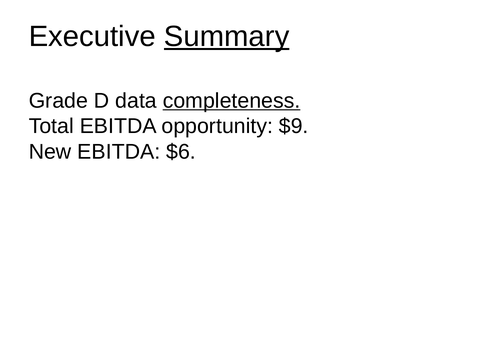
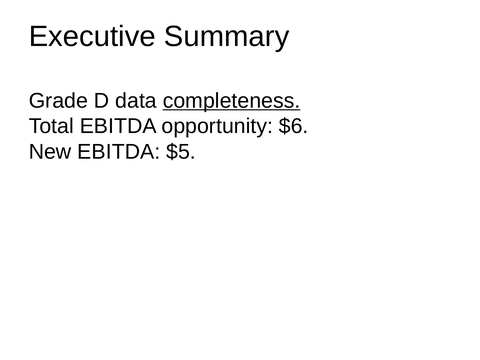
Summary underline: present -> none
$9: $9 -> $6
$6: $6 -> $5
